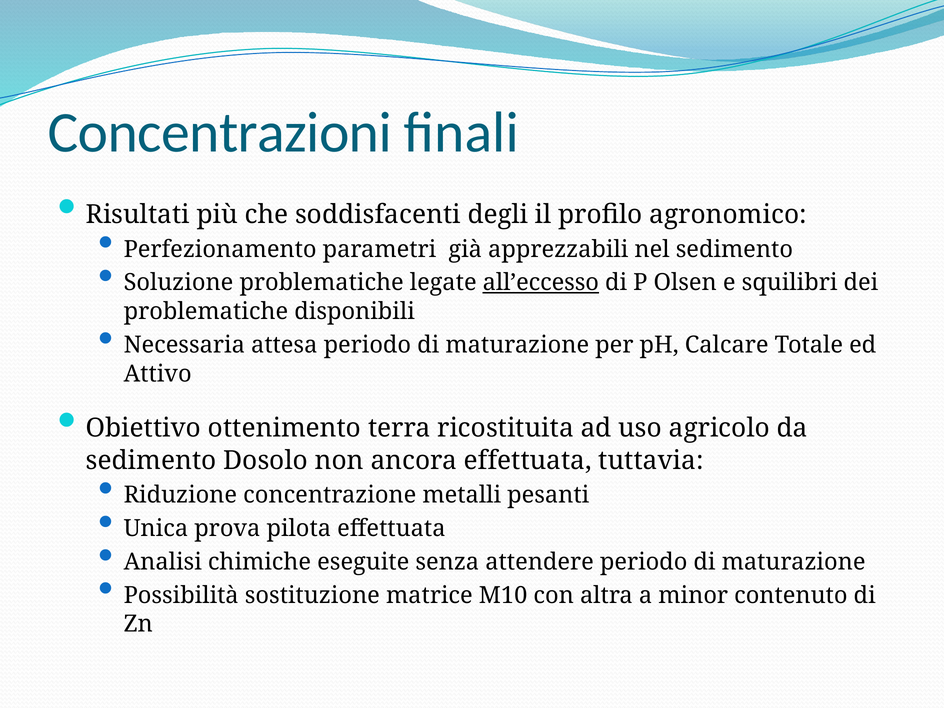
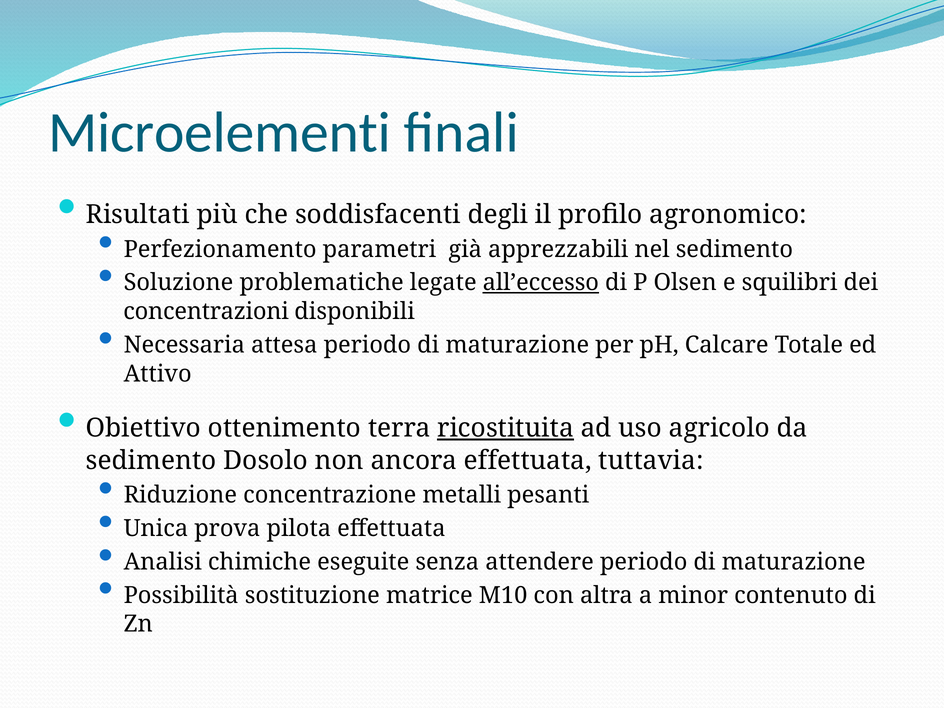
Concentrazioni: Concentrazioni -> Microelementi
problematiche at (206, 312): problematiche -> concentrazioni
ricostituita underline: none -> present
